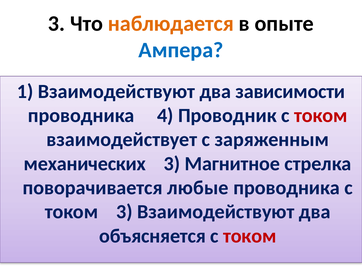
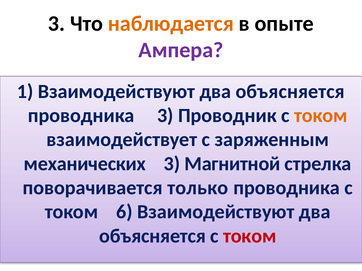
Ампера colour: blue -> purple
1 Взаимодействуют два зависимости: зависимости -> объясняется
проводника 4: 4 -> 3
током at (321, 116) colour: red -> orange
Магнитное: Магнитное -> Магнитной
любые: любые -> только
током 3: 3 -> 6
